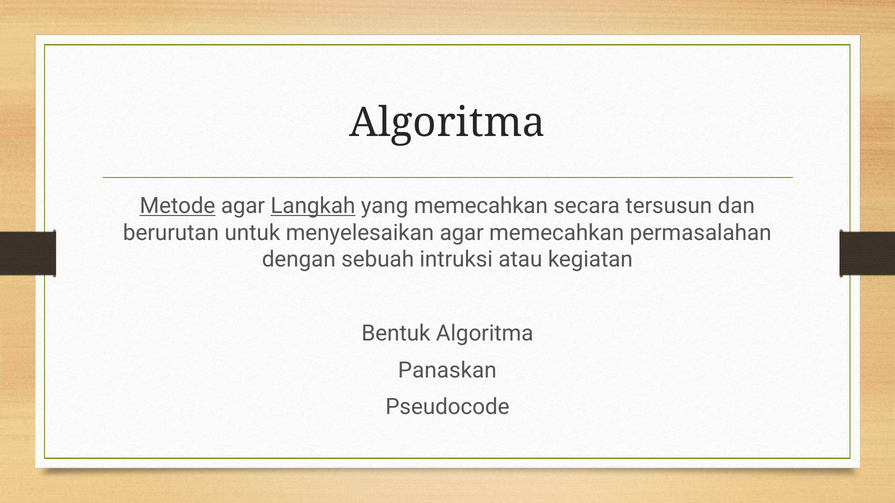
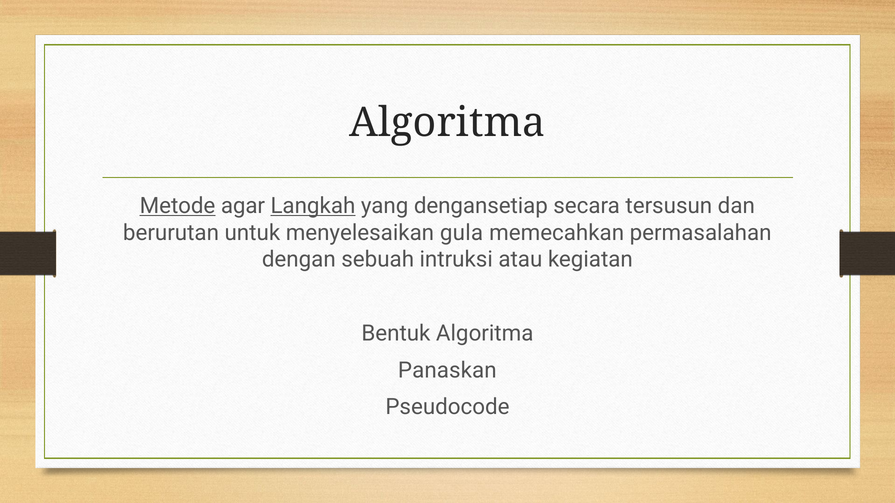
yang memecahkan: memecahkan -> dengansetiap
menyelesaikan agar: agar -> gula
